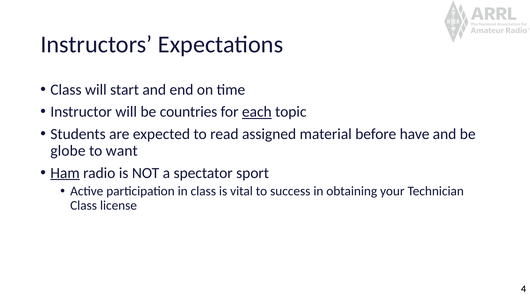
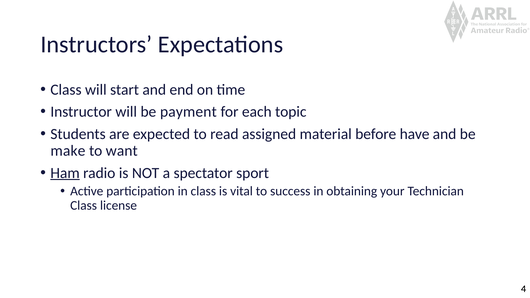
countries: countries -> payment
each underline: present -> none
globe: globe -> make
